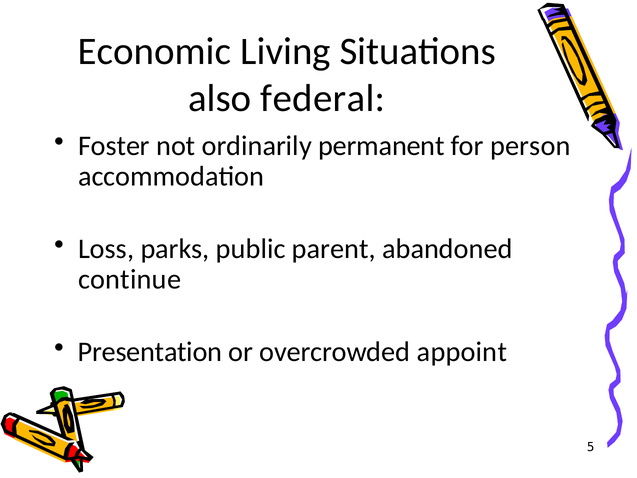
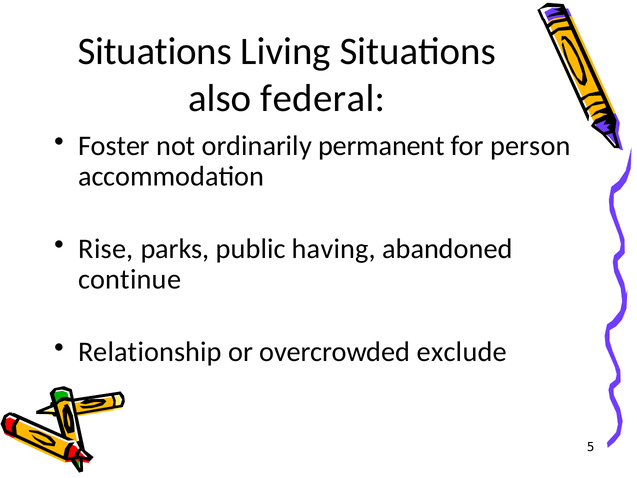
Economic at (154, 52): Economic -> Situations
Loss: Loss -> Rise
parent: parent -> having
Presentation: Presentation -> Relationship
appoint: appoint -> exclude
